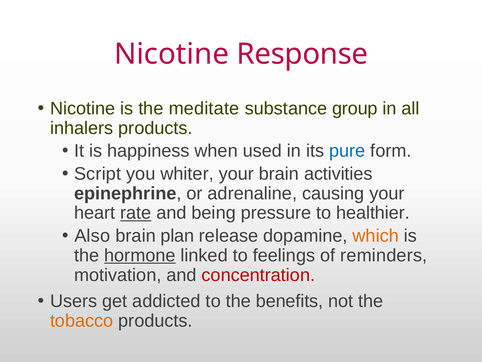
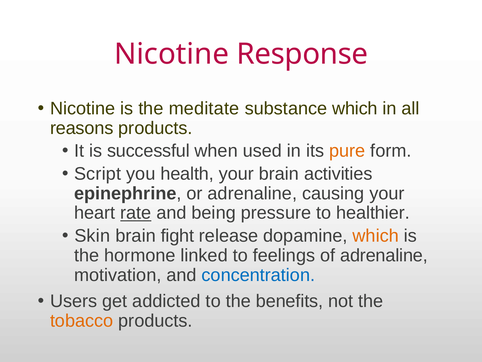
substance group: group -> which
inhalers: inhalers -> reasons
happiness: happiness -> successful
pure colour: blue -> orange
whiter: whiter -> health
Also: Also -> Skin
plan: plan -> fight
hormone underline: present -> none
of reminders: reminders -> adrenaline
concentration colour: red -> blue
